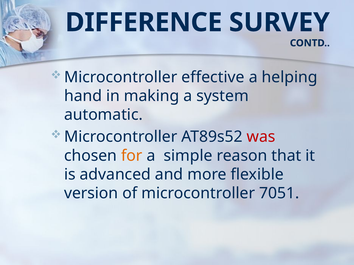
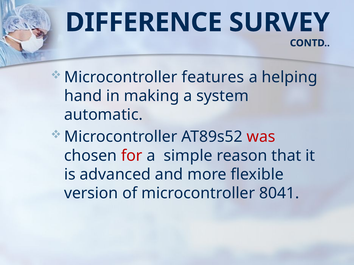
effective: effective -> features
for colour: orange -> red
7051: 7051 -> 8041
